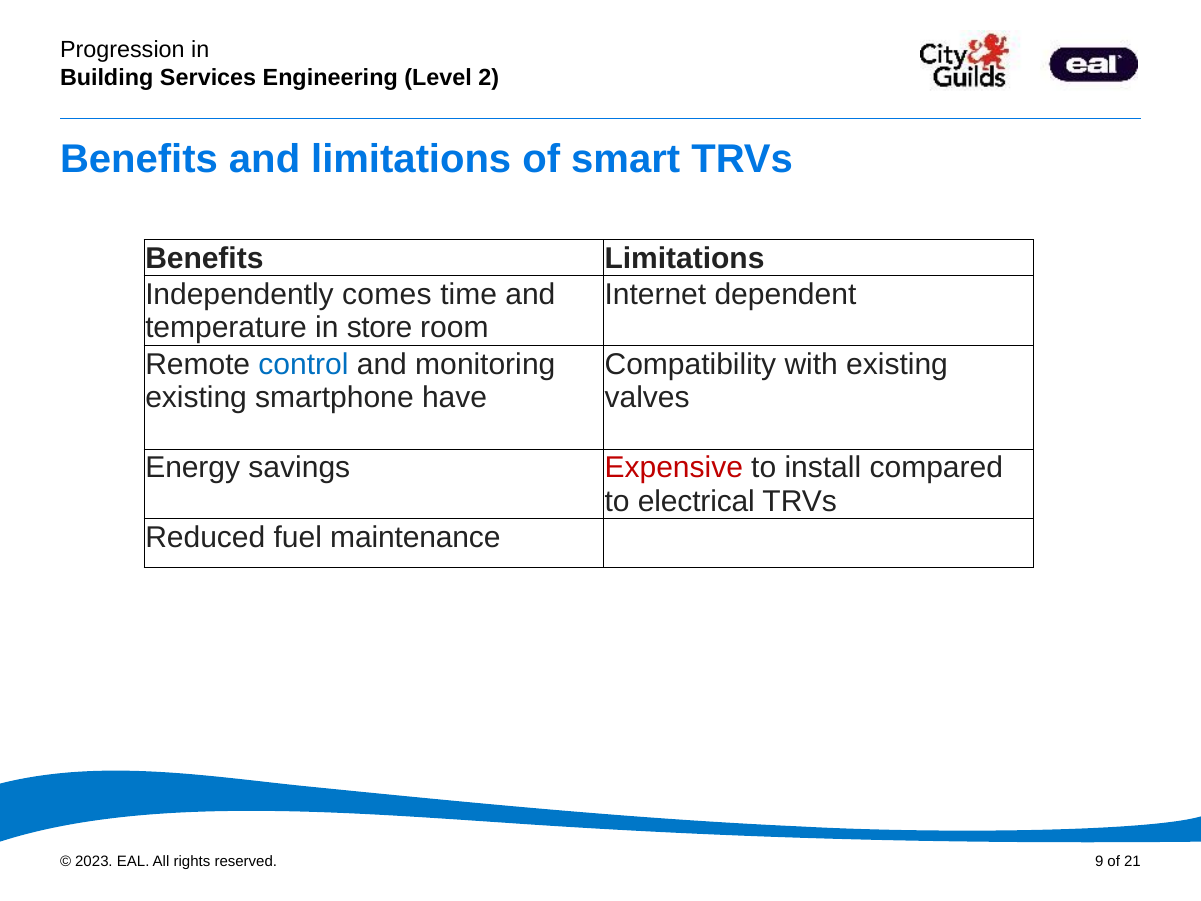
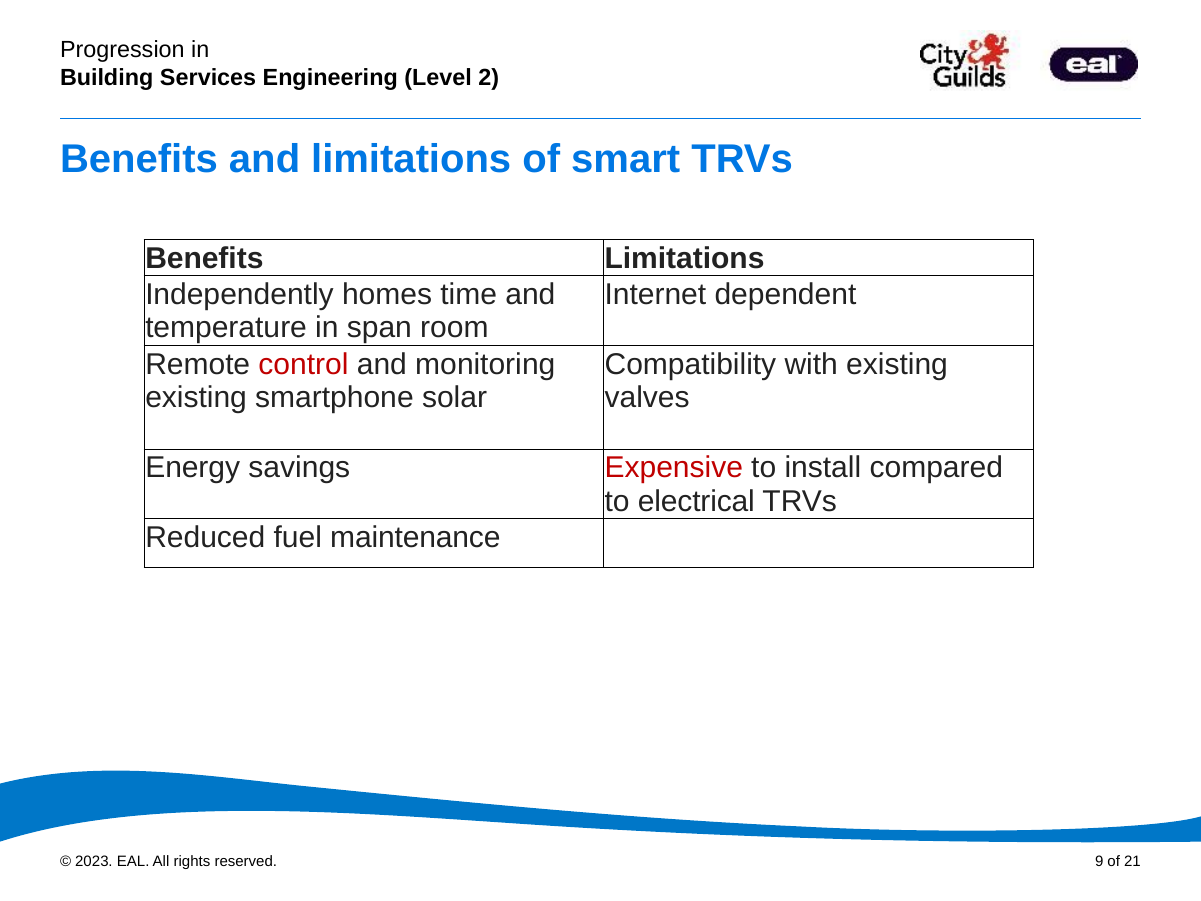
comes: comes -> homes
store: store -> span
control colour: blue -> red
have: have -> solar
